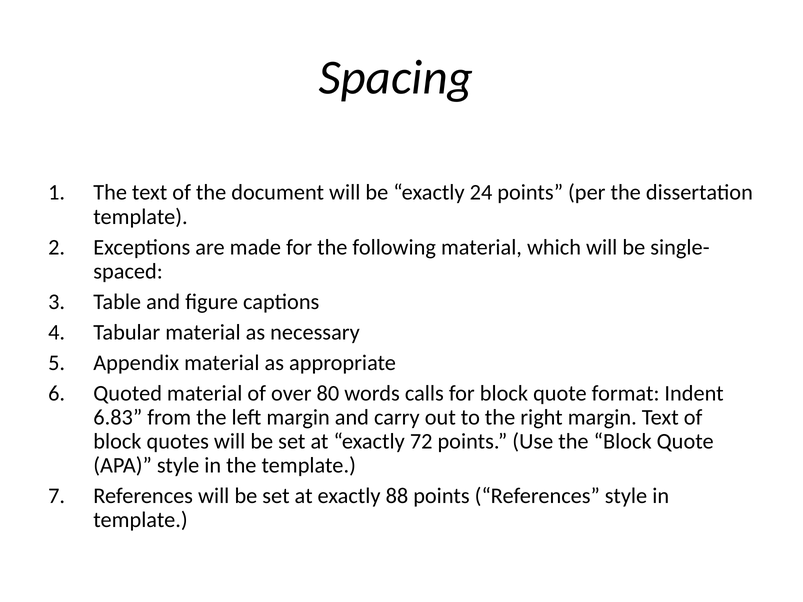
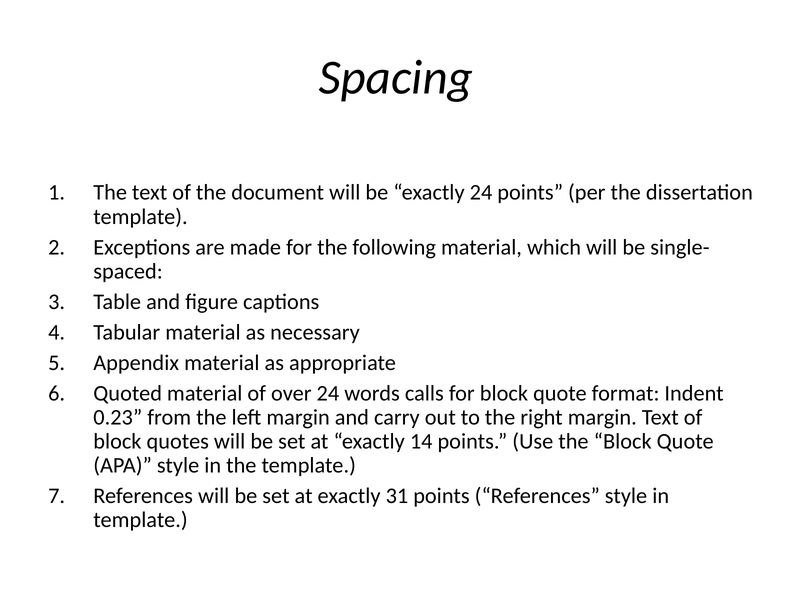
over 80: 80 -> 24
6.83: 6.83 -> 0.23
72: 72 -> 14
88: 88 -> 31
